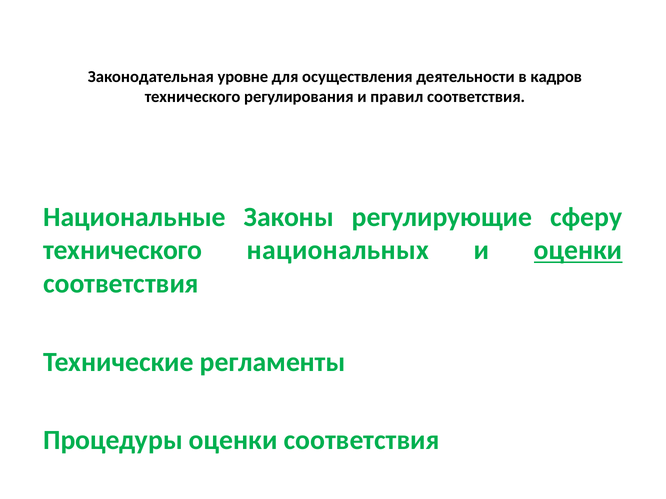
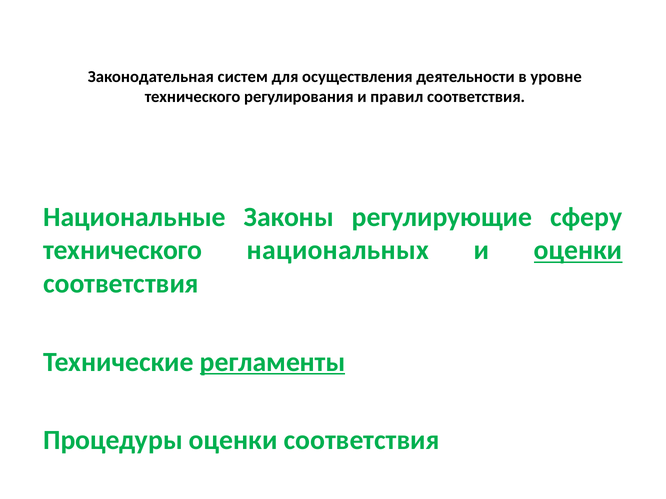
уровне: уровне -> систем
кадров: кадров -> уровне
регламенты underline: none -> present
